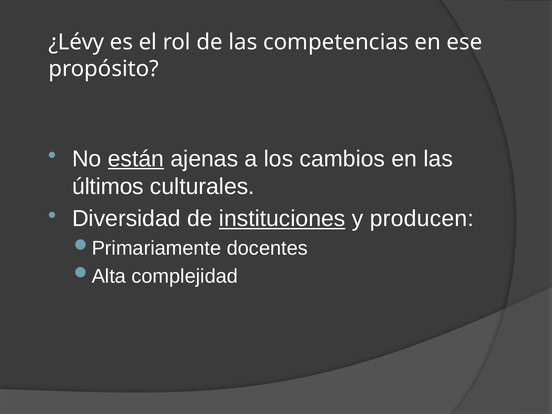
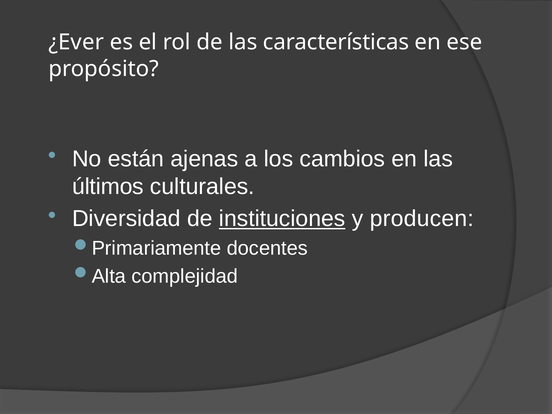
¿Lévy: ¿Lévy -> ¿Ever
competencias: competencias -> características
están underline: present -> none
